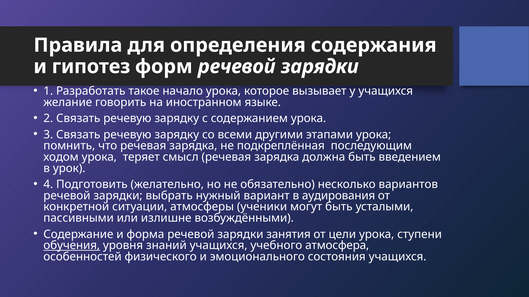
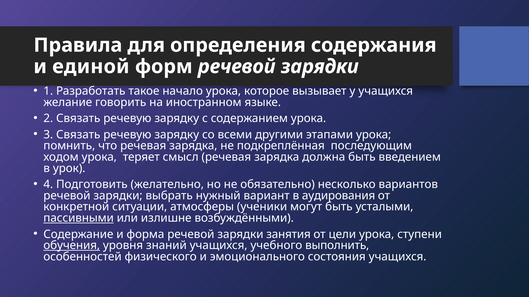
гипотез: гипотез -> единой
пассивными underline: none -> present
атмосфера: атмосфера -> выполнить
